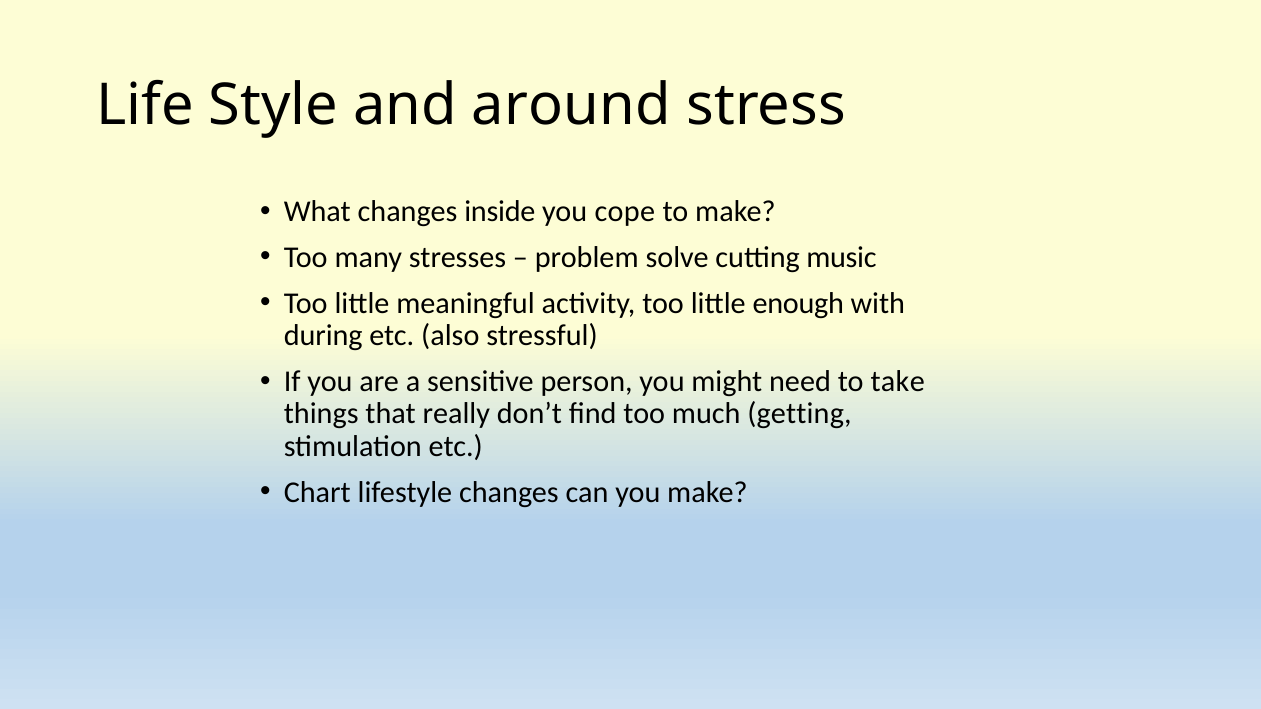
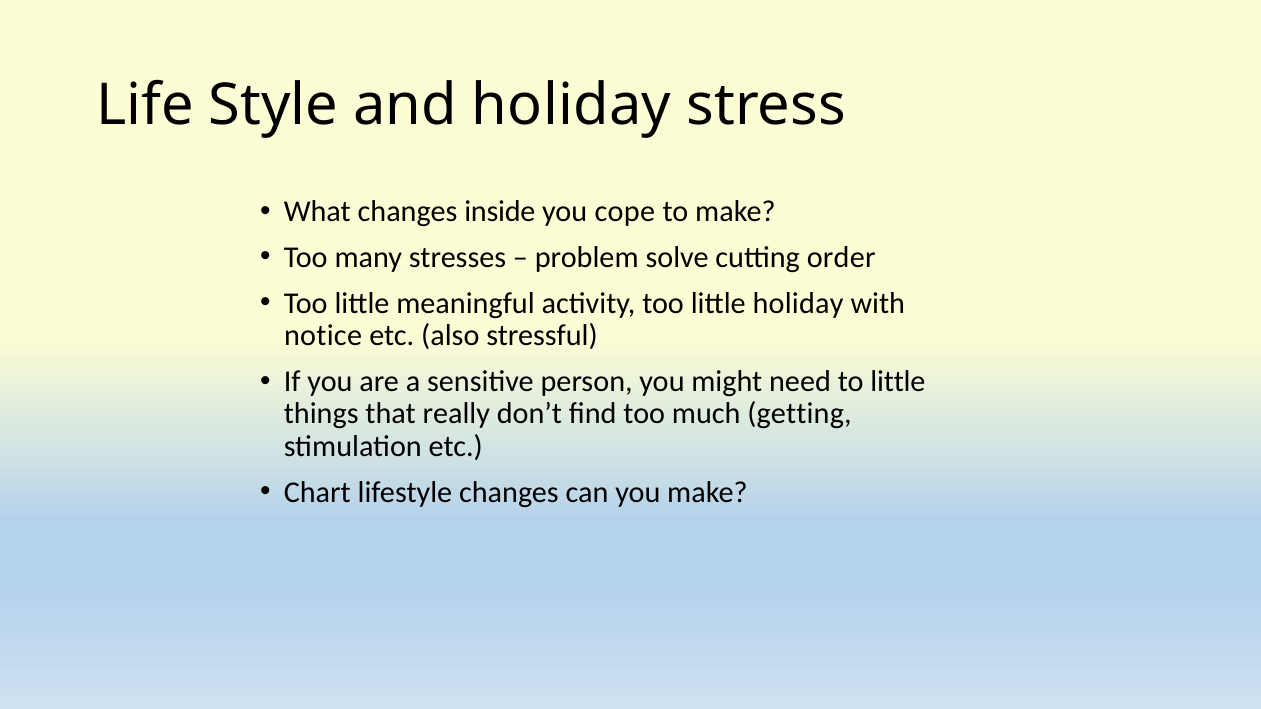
and around: around -> holiday
music: music -> order
little enough: enough -> holiday
during: during -> notice
to take: take -> little
